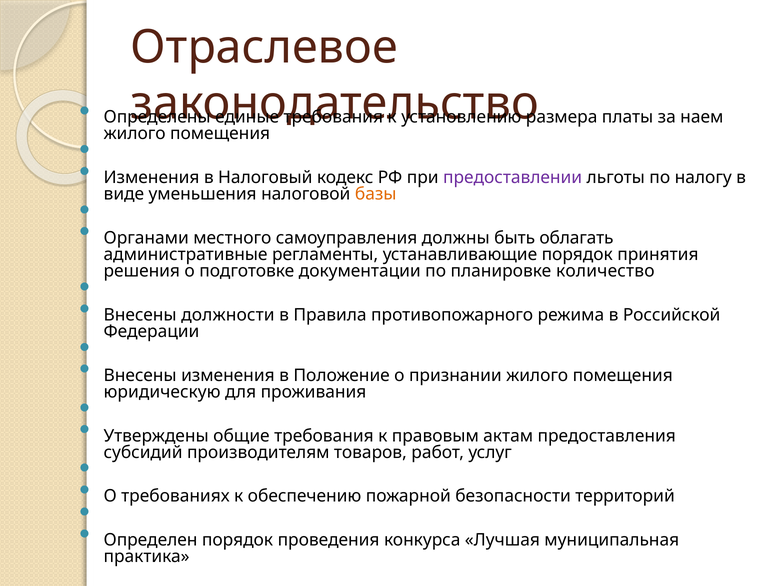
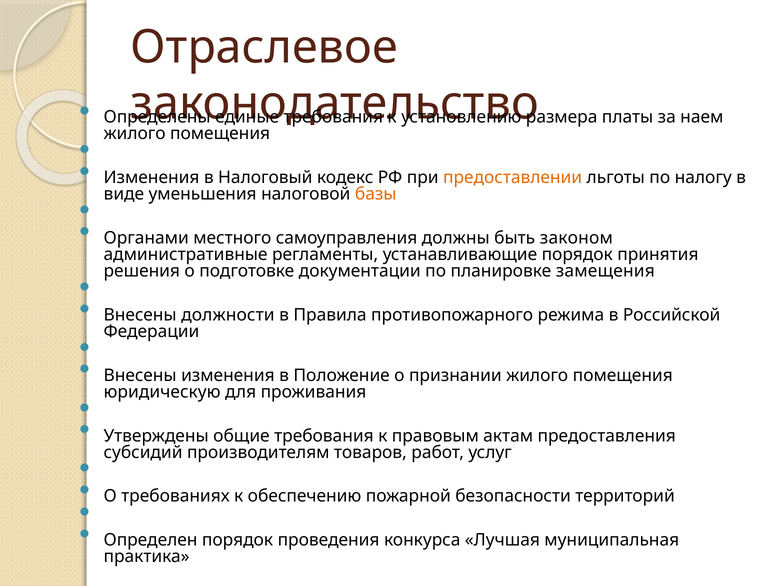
предоставлении colour: purple -> orange
облагать: облагать -> законом
количество: количество -> замещения
